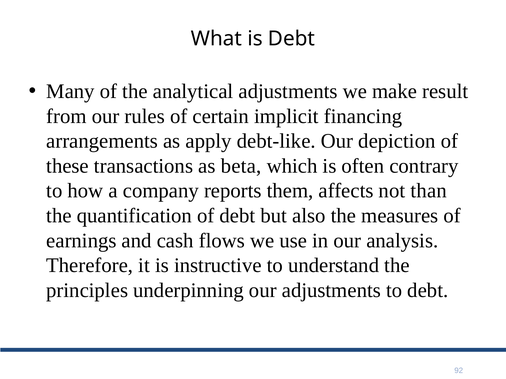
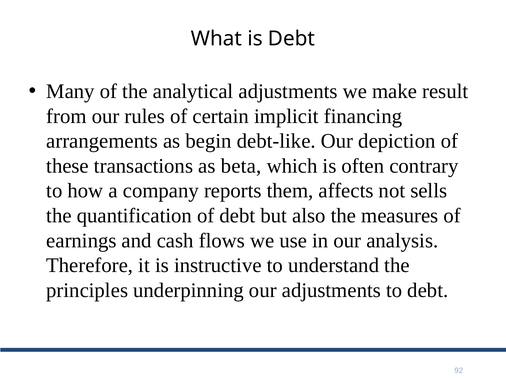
apply: apply -> begin
than: than -> sells
